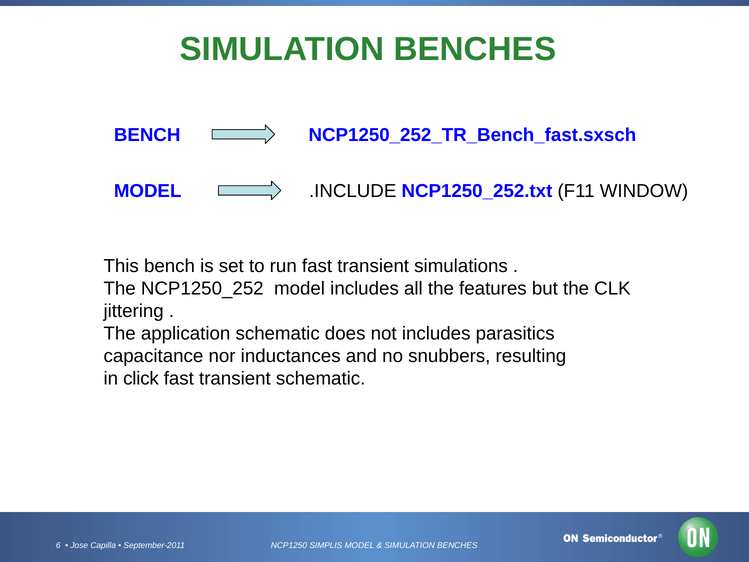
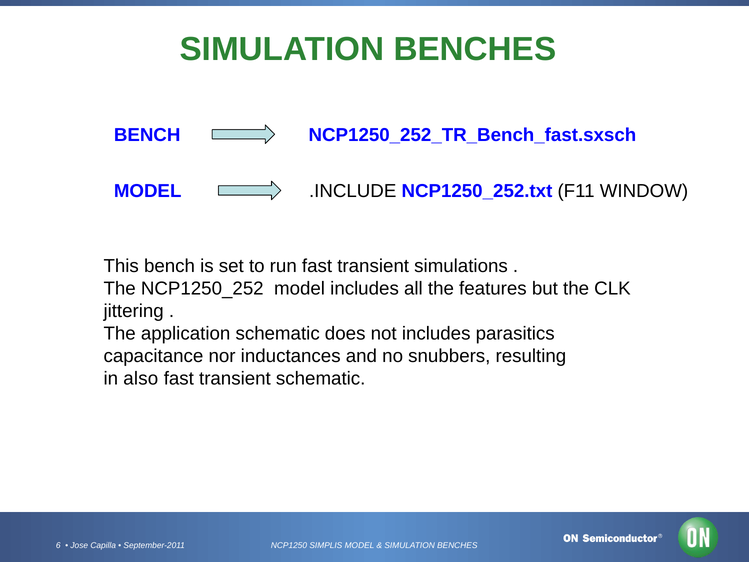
click: click -> also
